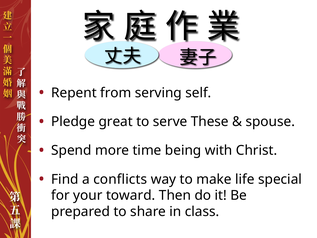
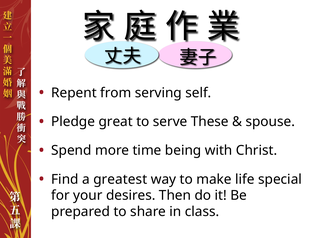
conflicts: conflicts -> greatest
toward: toward -> desires
